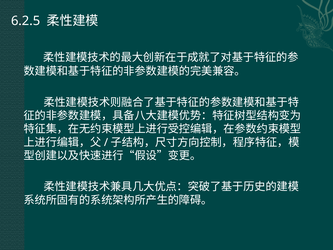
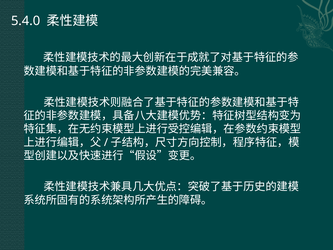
6.2.5: 6.2.5 -> 5.4.0
